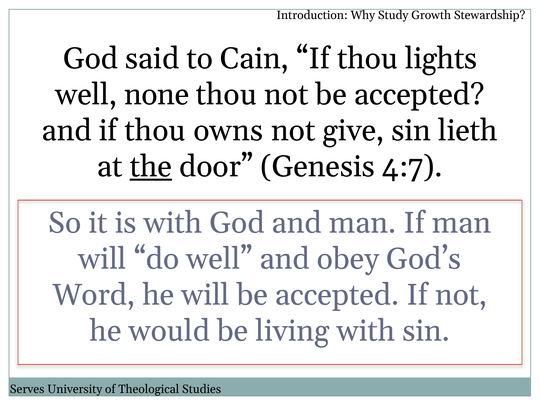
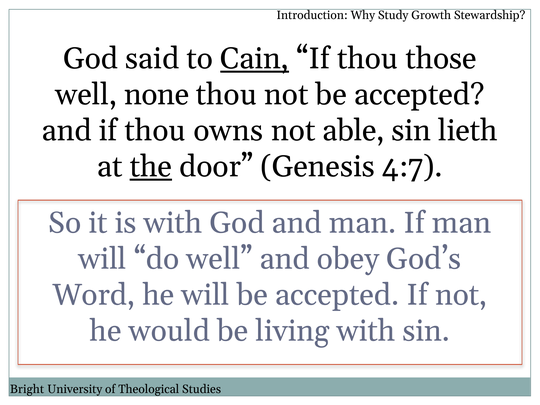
Cain underline: none -> present
lights: lights -> those
give: give -> able
Serves: Serves -> Bright
